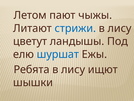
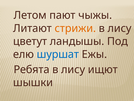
стрижи colour: blue -> orange
